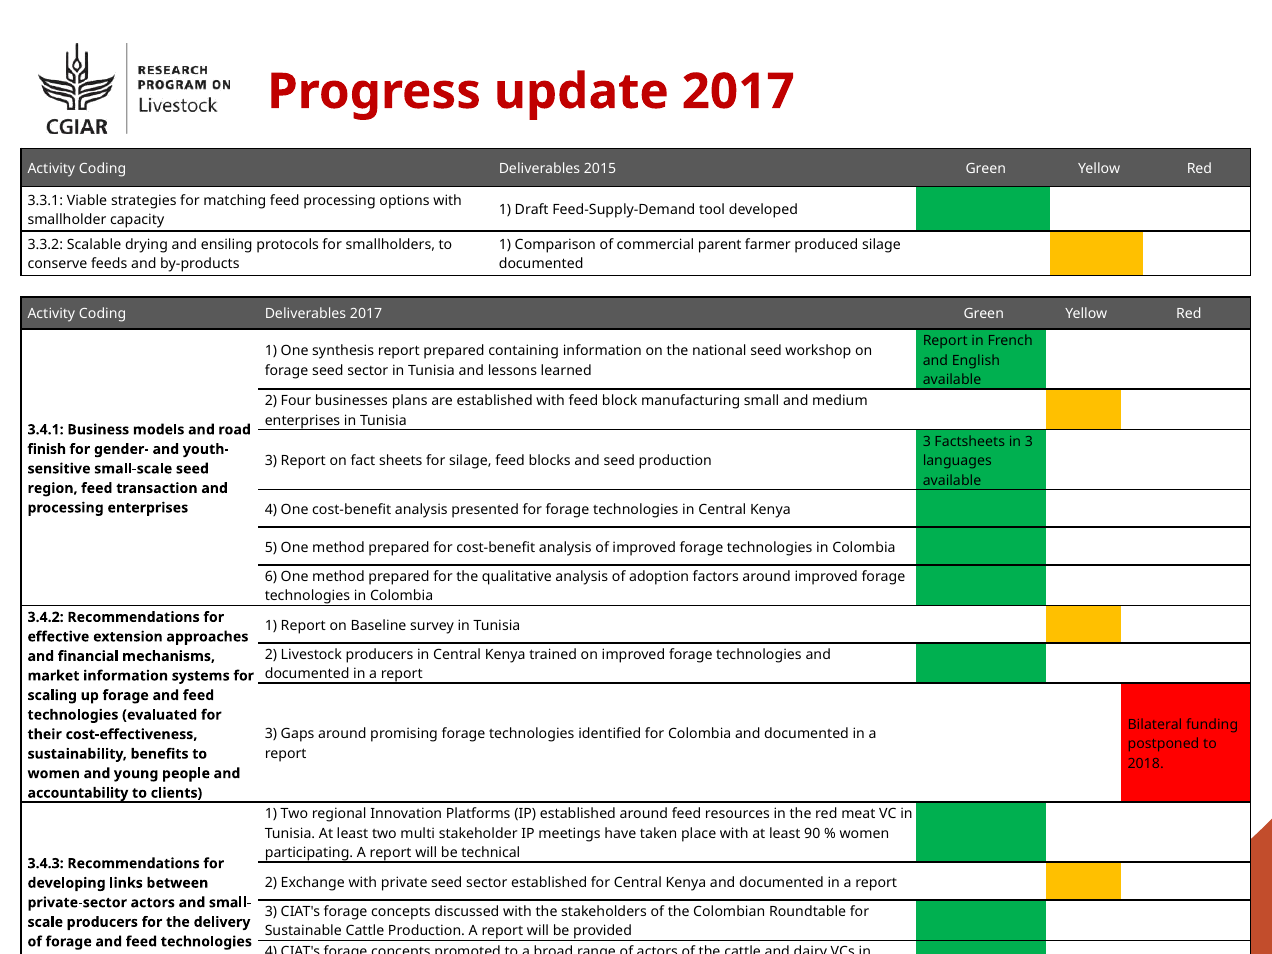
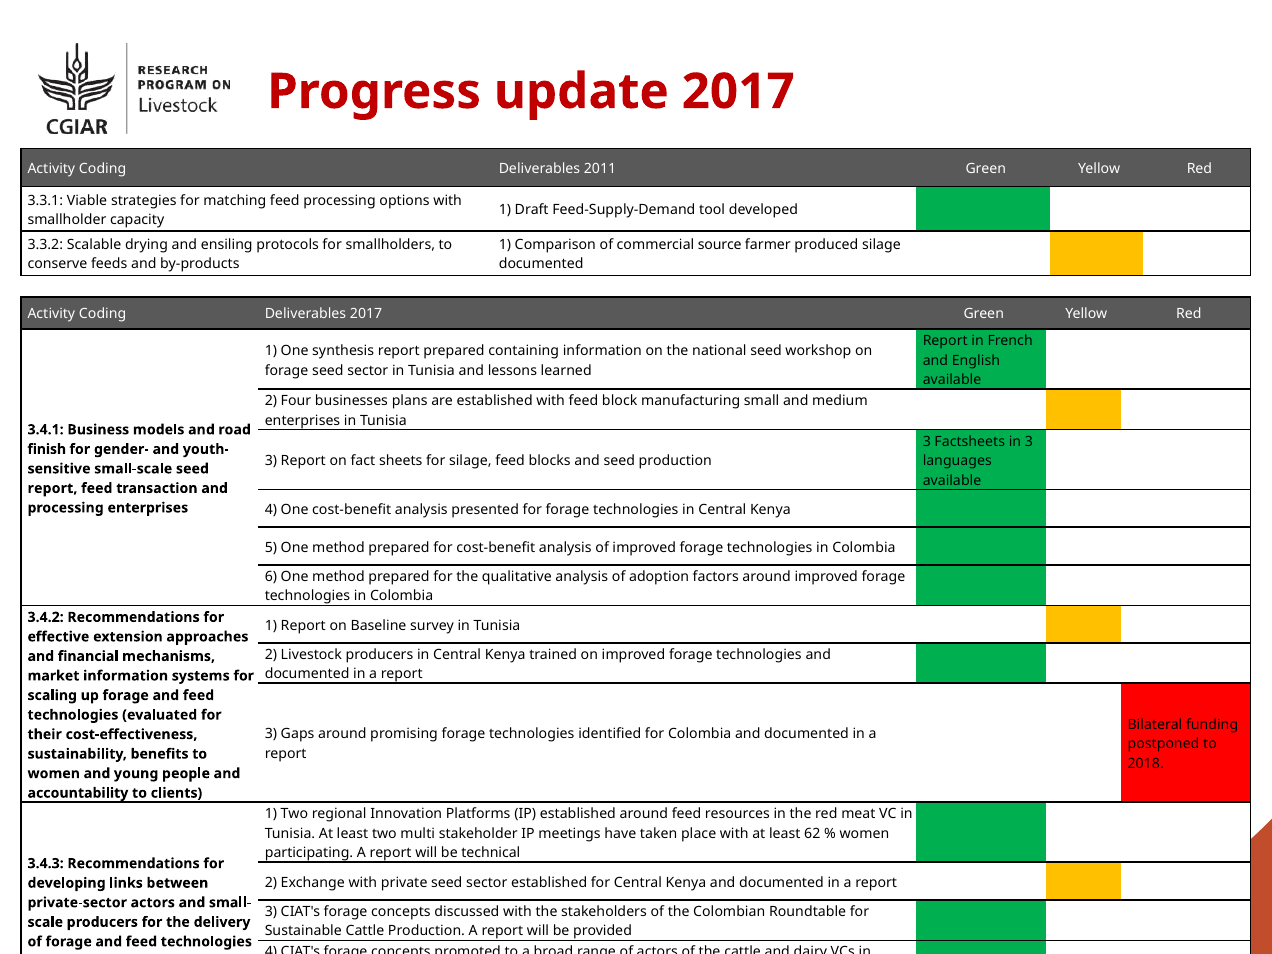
2015: 2015 -> 2011
parent: parent -> source
region at (53, 488): region -> report
90: 90 -> 62
